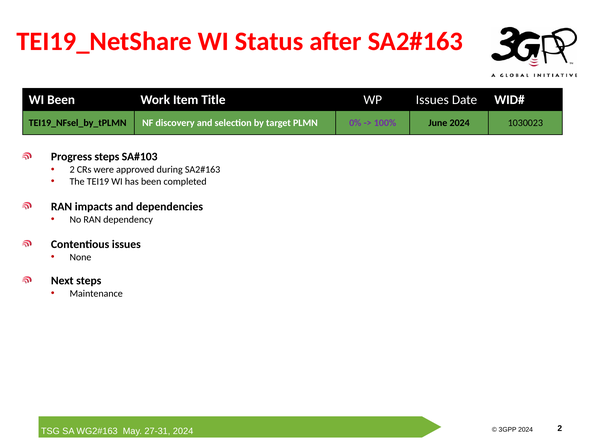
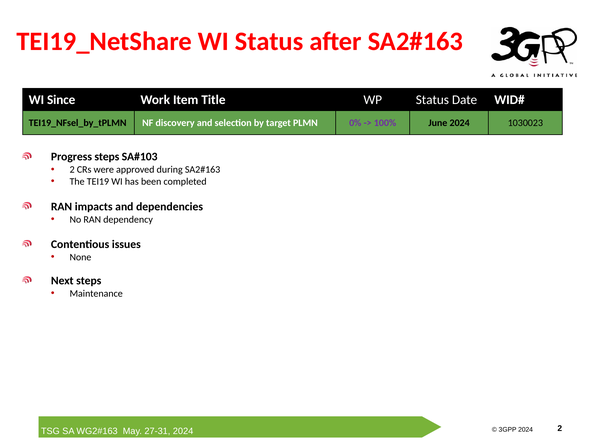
WI Been: Been -> Since
WP Issues: Issues -> Status
